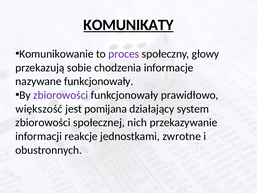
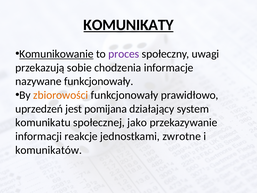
Komunikowanie underline: none -> present
głowy: głowy -> uwagi
zbiorowości at (61, 95) colour: purple -> orange
większość: większość -> uprzedzeń
zbiorowości at (43, 122): zbiorowości -> komunikatu
nich: nich -> jako
obustronnych: obustronnych -> komunikatów
